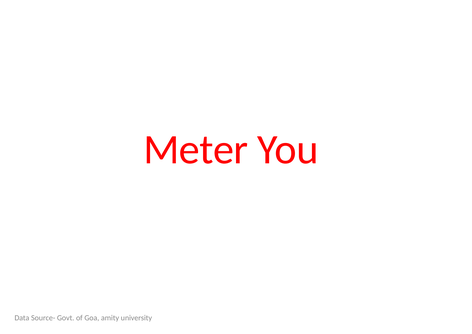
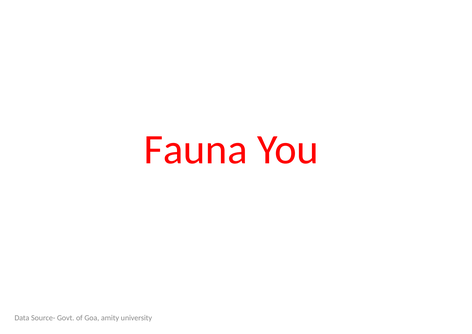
Meter: Meter -> Fauna
